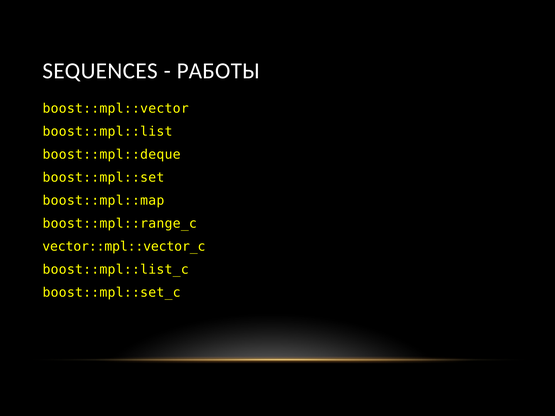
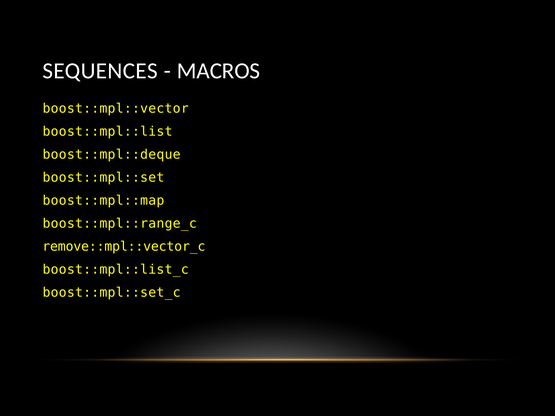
РАБОТЫ: РАБОТЫ -> MACROS
vector::mpl::vector_c: vector::mpl::vector_c -> remove::mpl::vector_c
